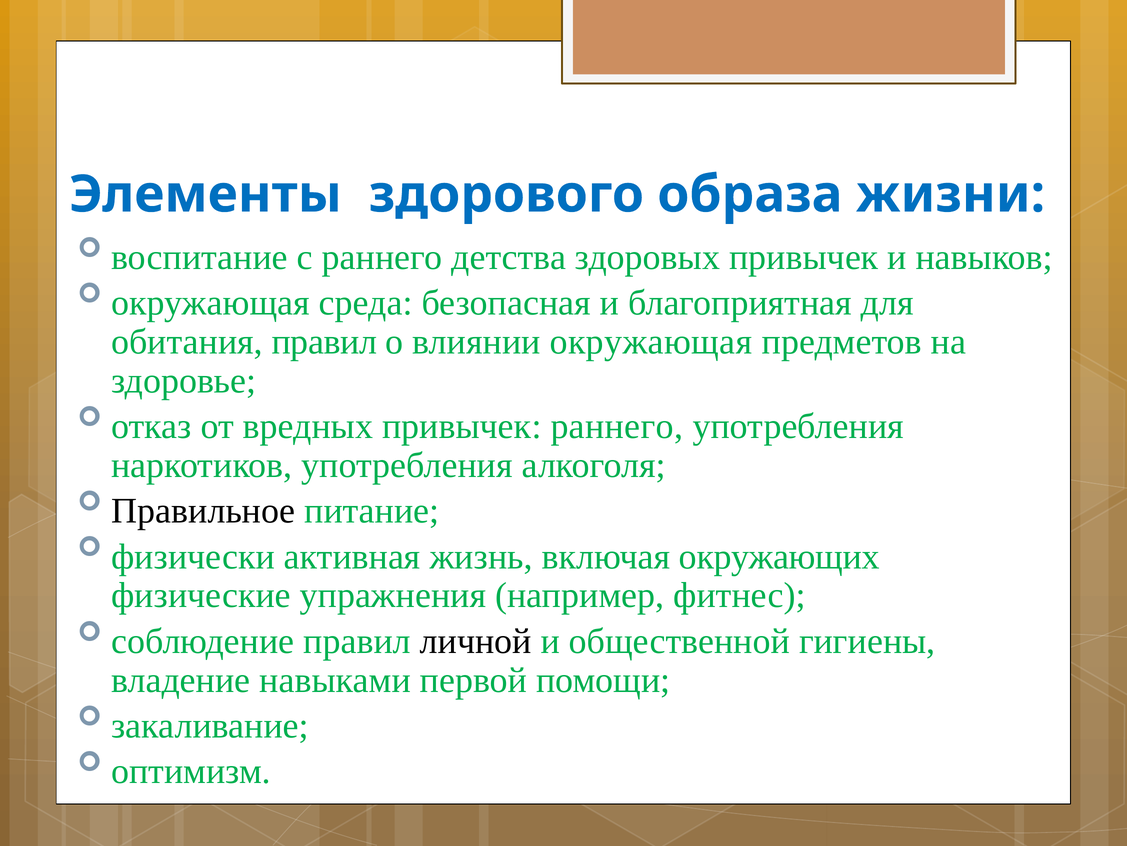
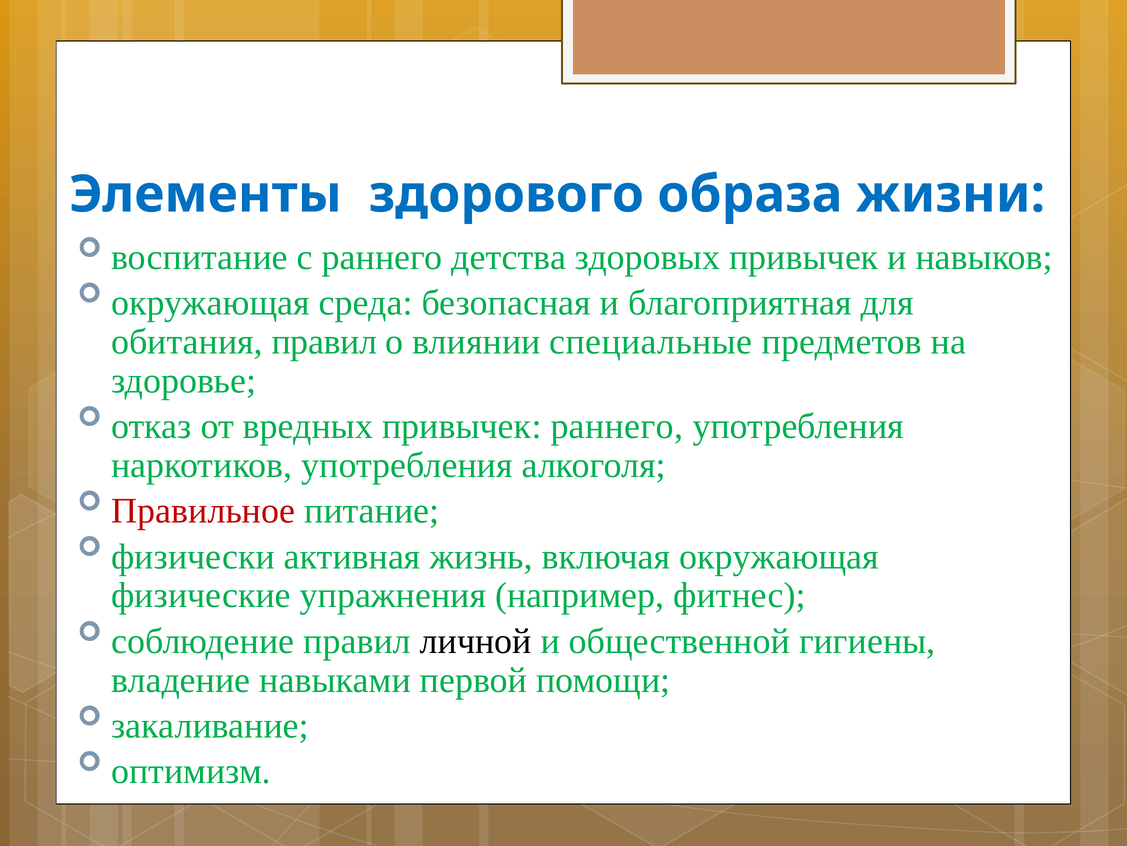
влиянии окружающая: окружающая -> специальные
Правильное colour: black -> red
включая окружающих: окружающих -> окружающая
